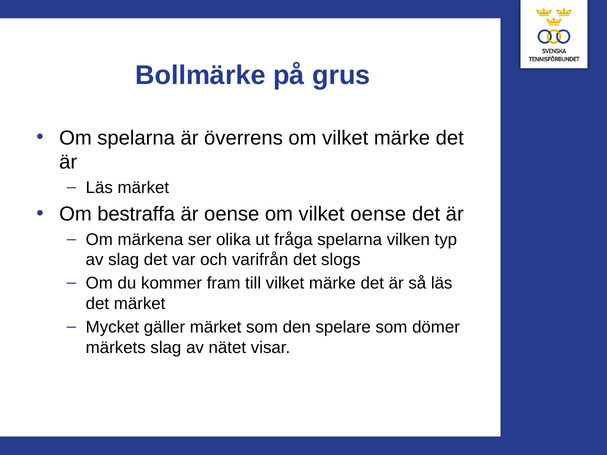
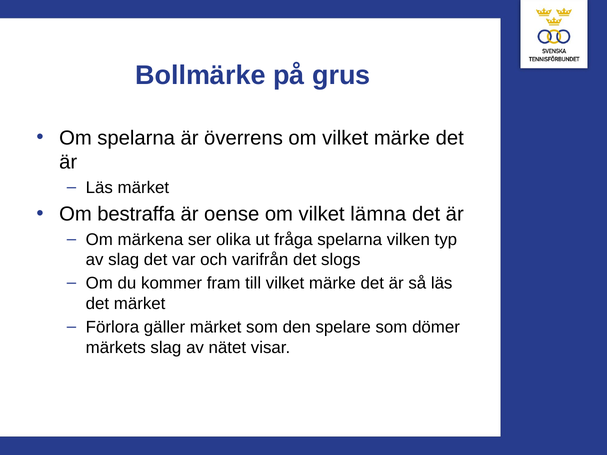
vilket oense: oense -> lämna
Mycket: Mycket -> Förlora
